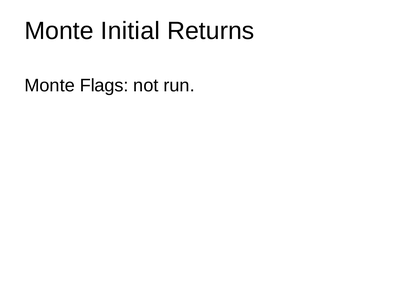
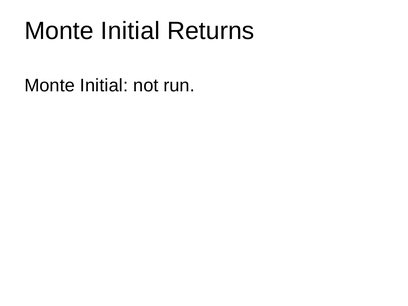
Flags at (104, 86): Flags -> Initial
